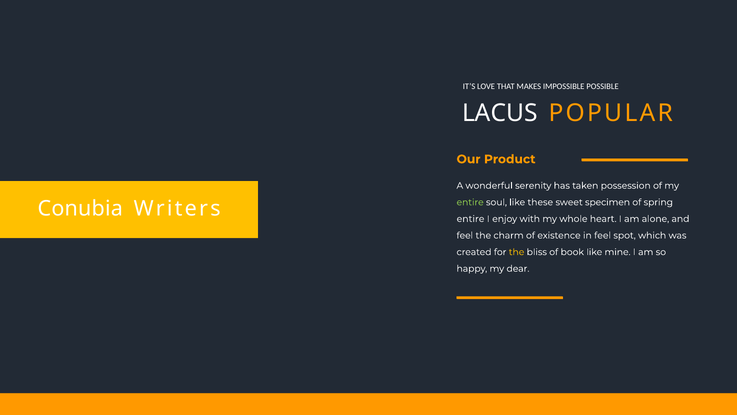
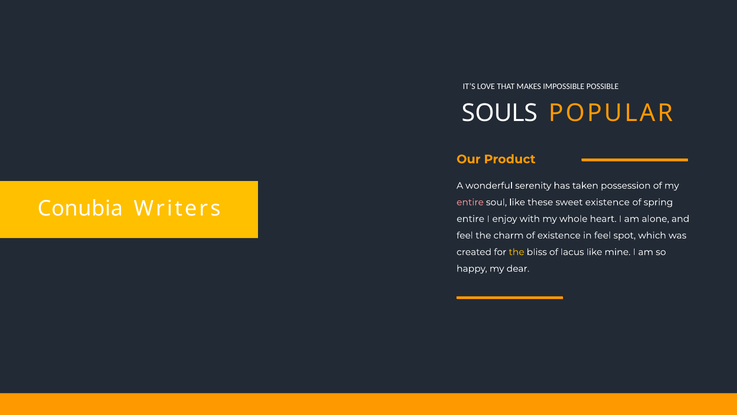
LACUS: LACUS -> SOULS
entire at (470, 202) colour: light green -> pink
sweet specimen: specimen -> existence
book: book -> lacus
